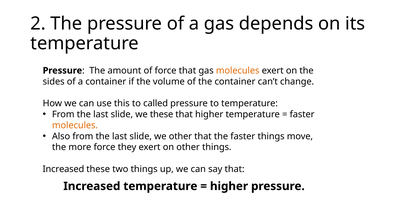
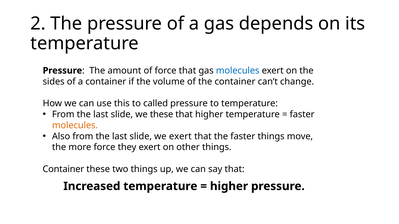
molecules at (238, 71) colour: orange -> blue
we other: other -> exert
Increased at (63, 169): Increased -> Container
